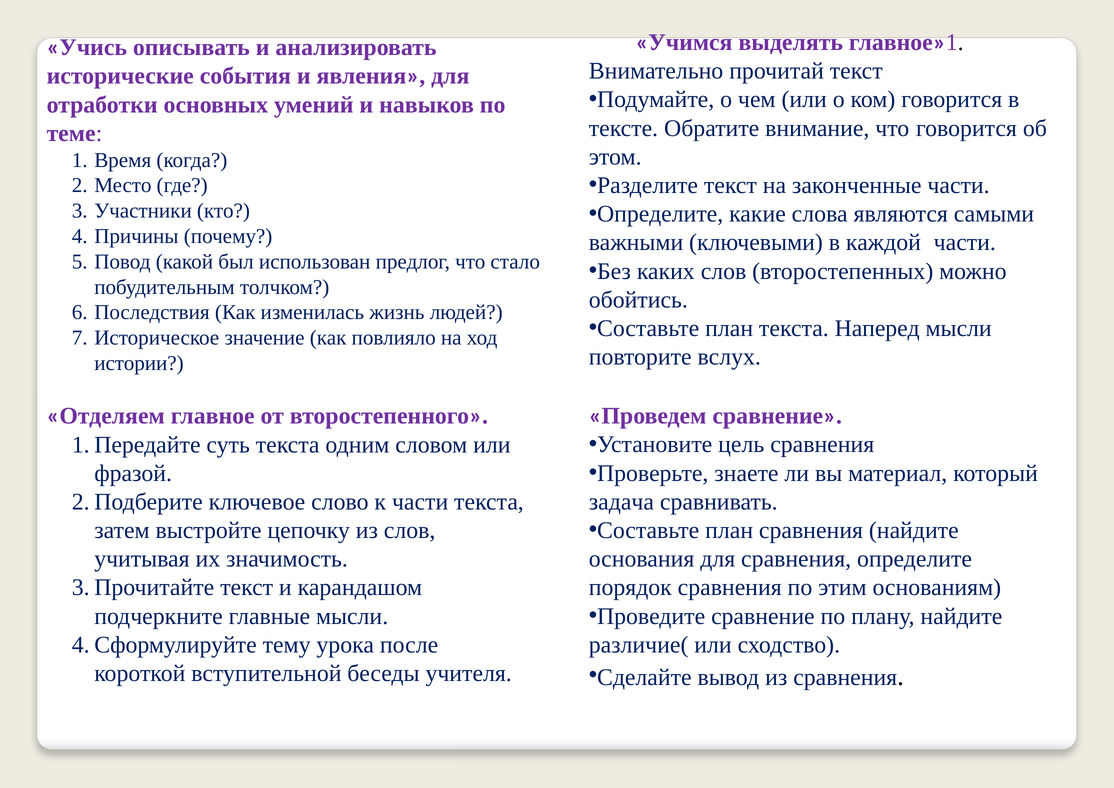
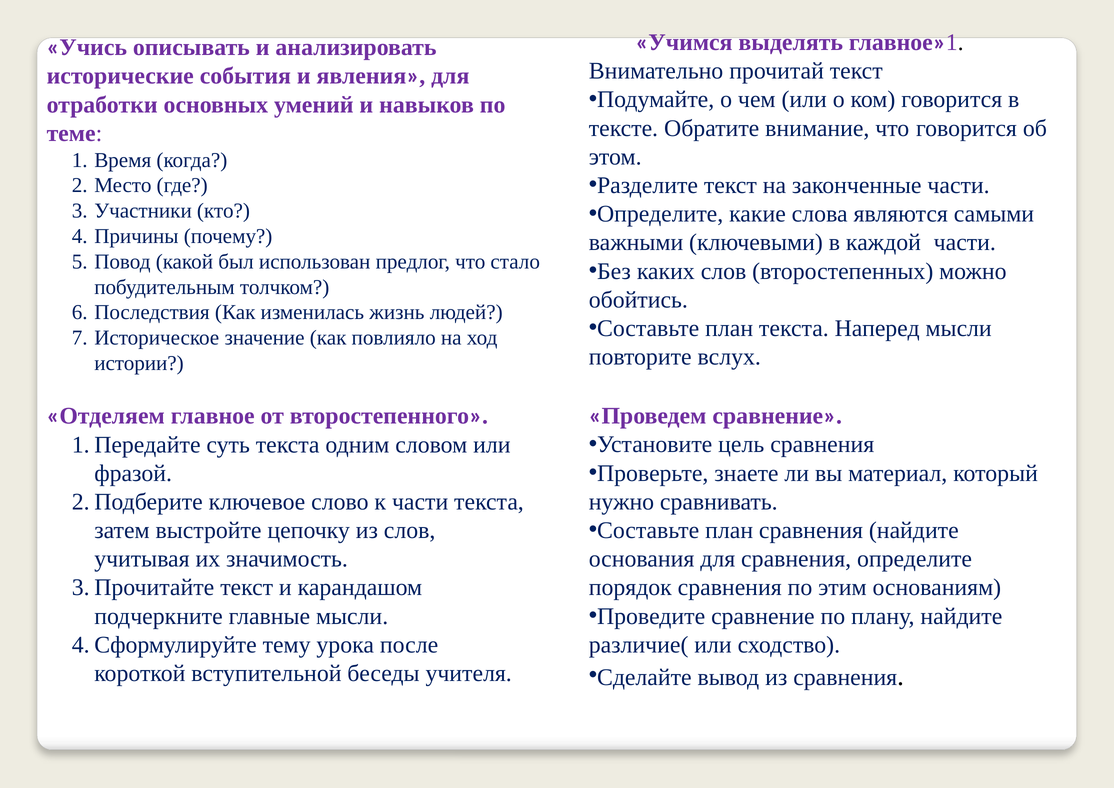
задача: задача -> нужно
